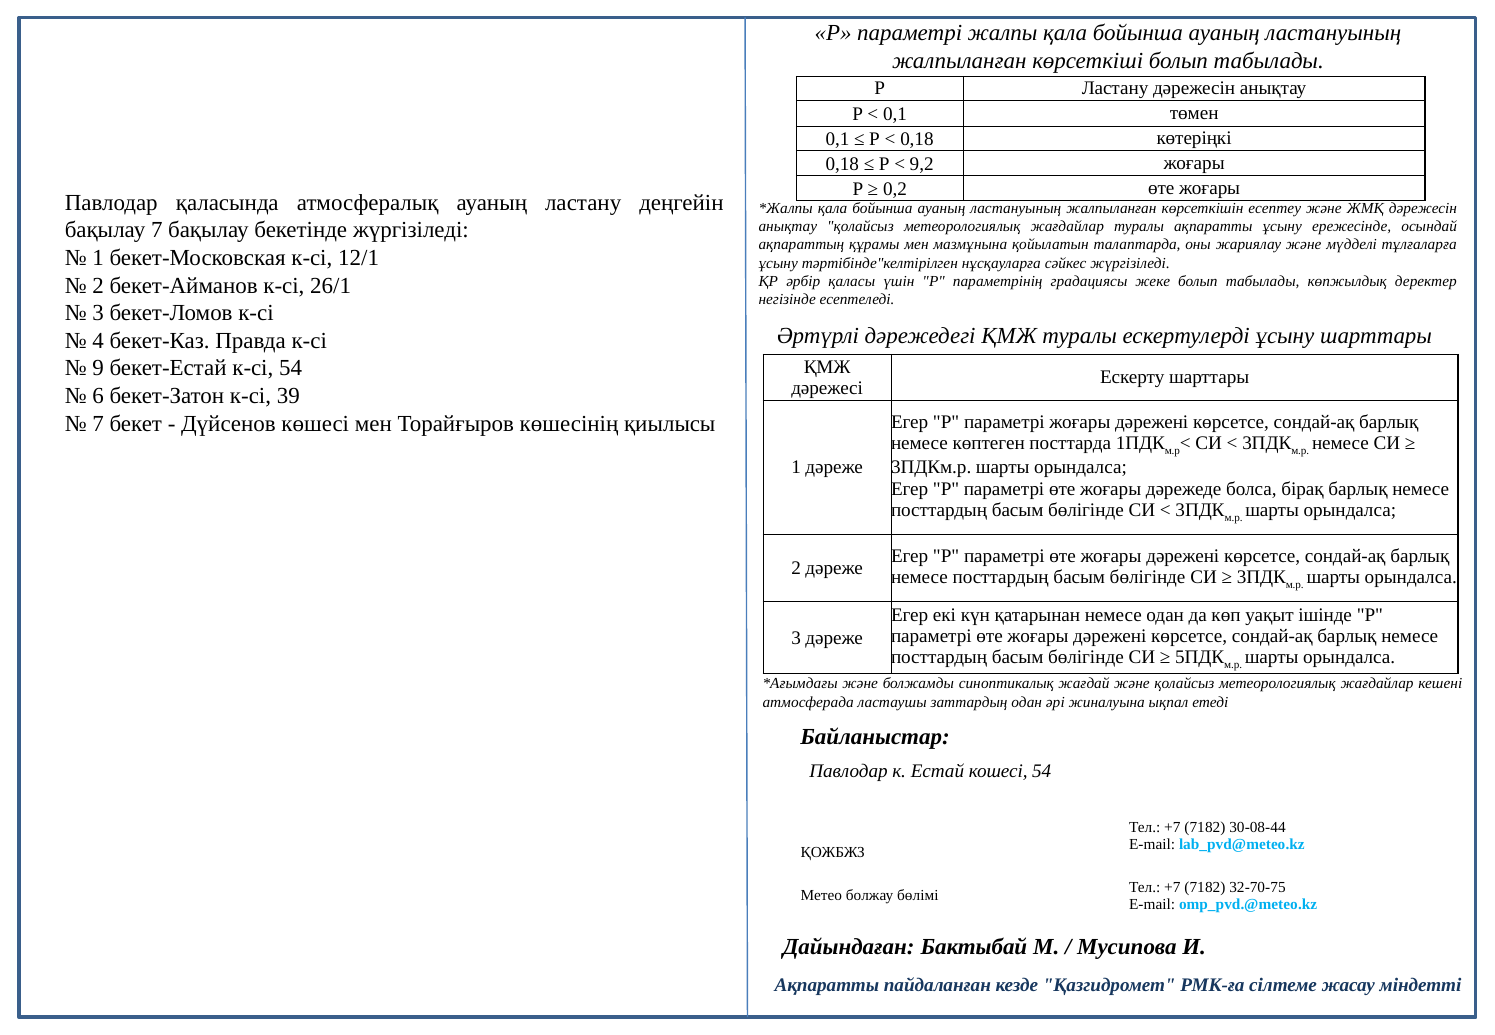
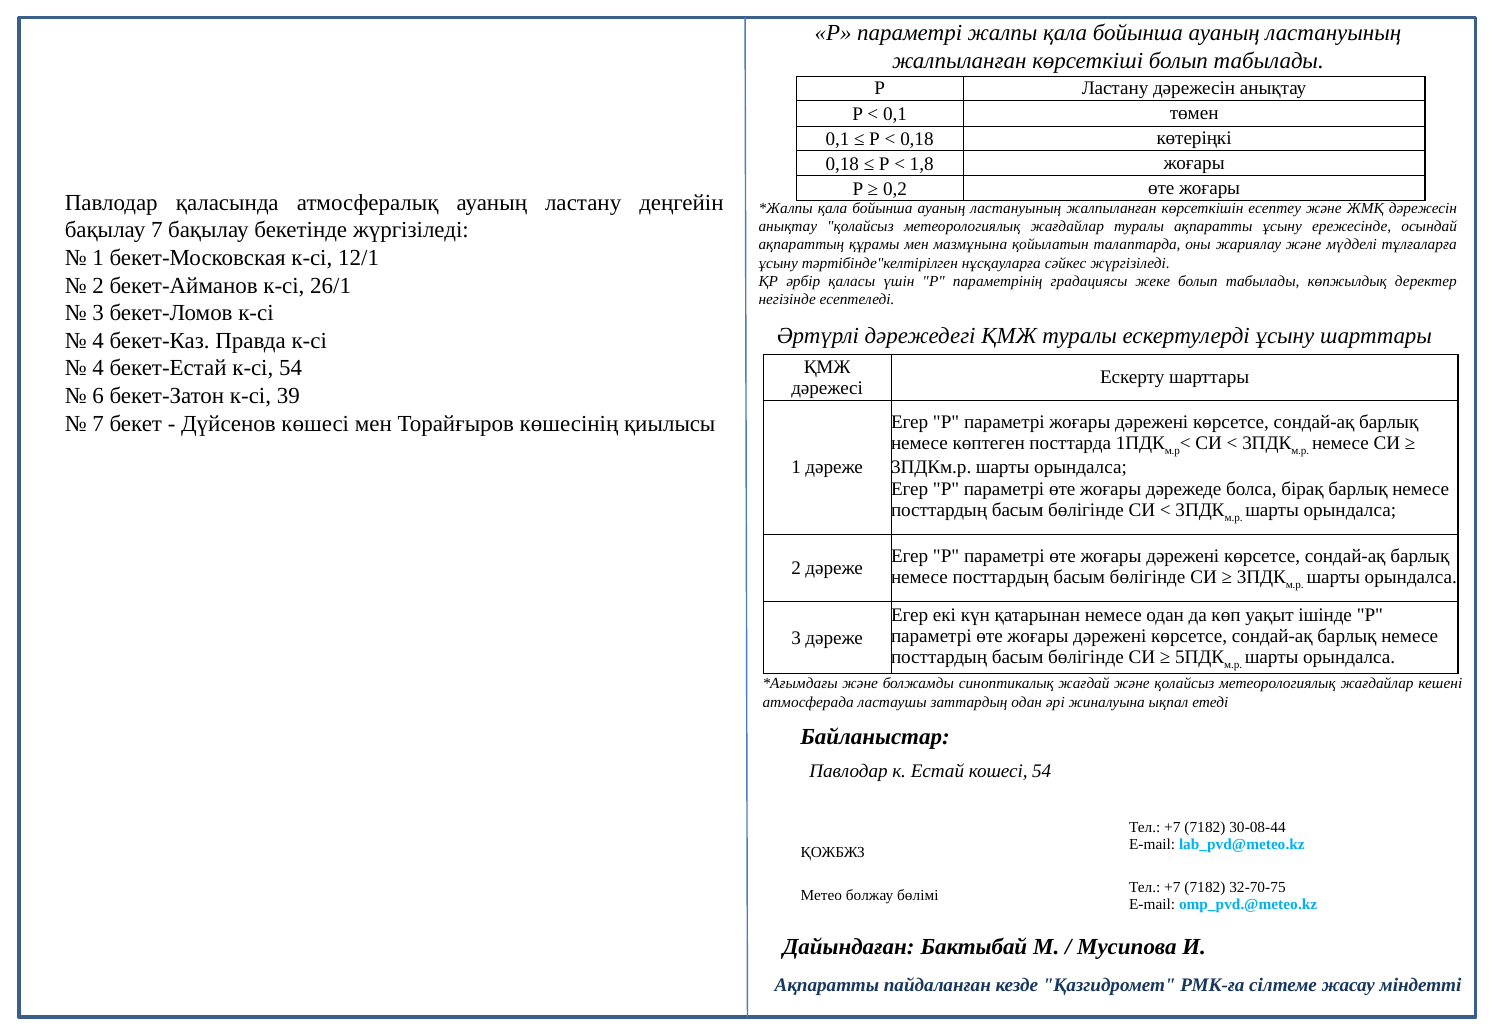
9,2: 9,2 -> 1,8
9 at (98, 368): 9 -> 4
